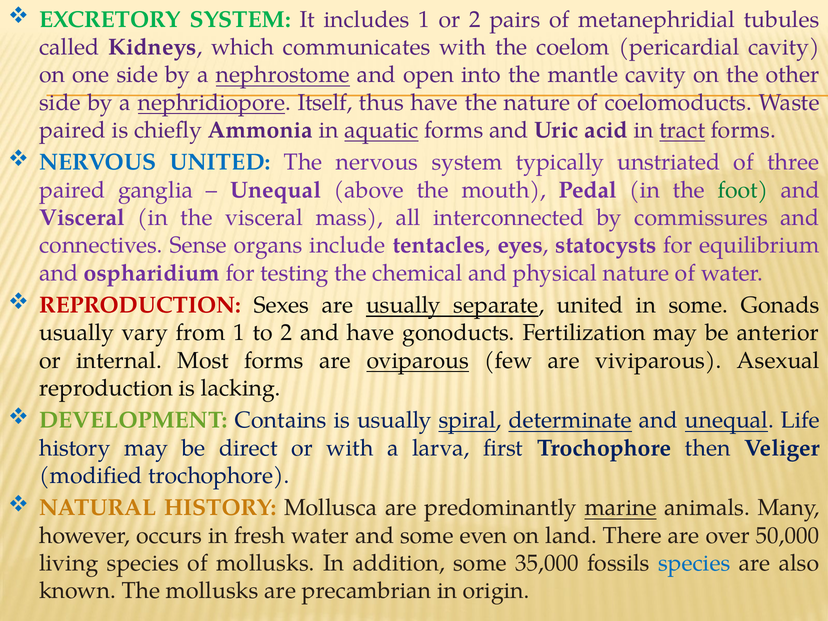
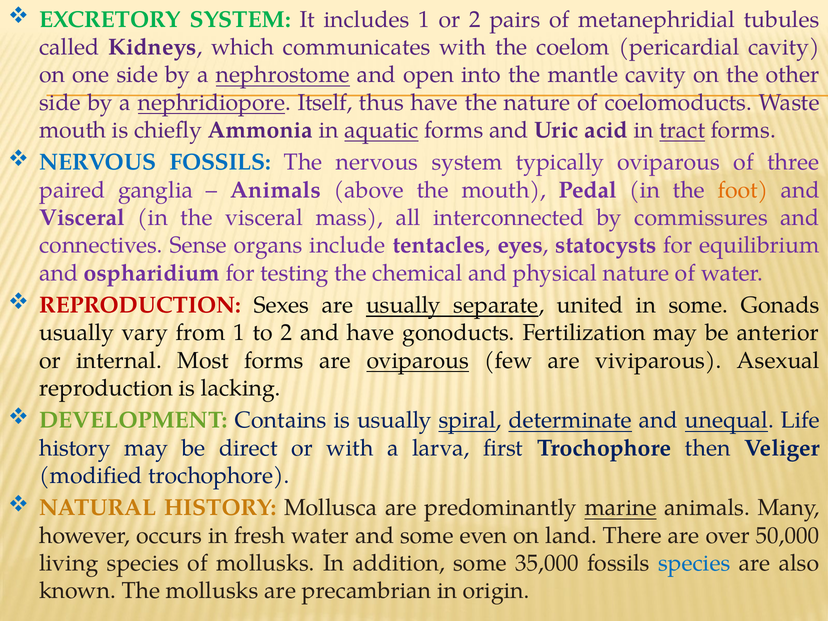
paired at (73, 130): paired -> mouth
NERVOUS UNITED: UNITED -> FOSSILS
typically unstriated: unstriated -> oviparous
Unequal at (276, 190): Unequal -> Animals
foot colour: green -> orange
